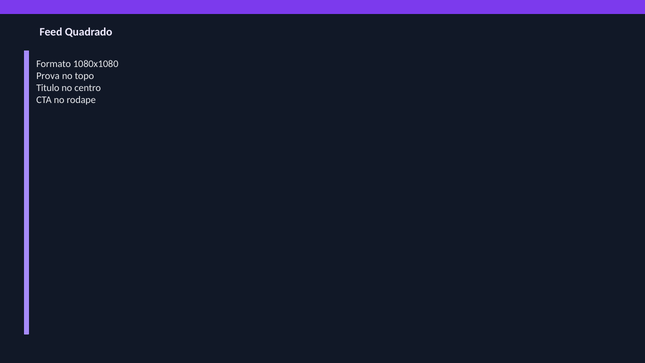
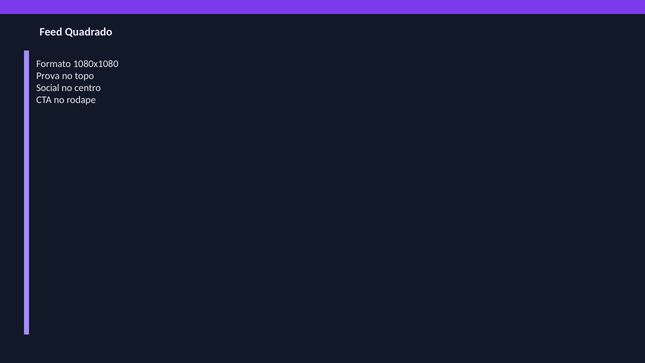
Titulo: Titulo -> Social
